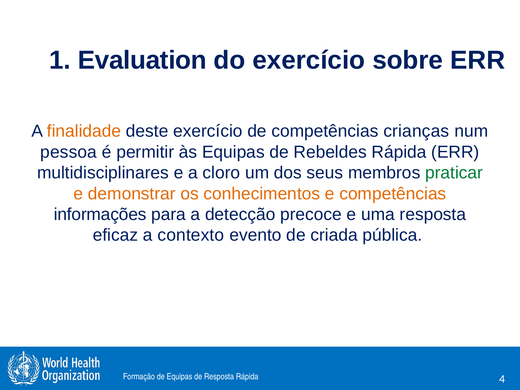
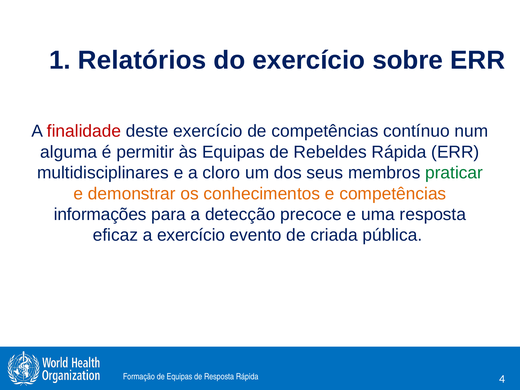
Evaluation: Evaluation -> Relatórios
finalidade colour: orange -> red
crianças: crianças -> contínuo
pessoa: pessoa -> alguma
a contexto: contexto -> exercício
